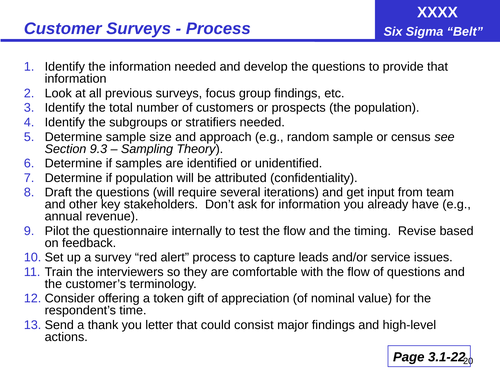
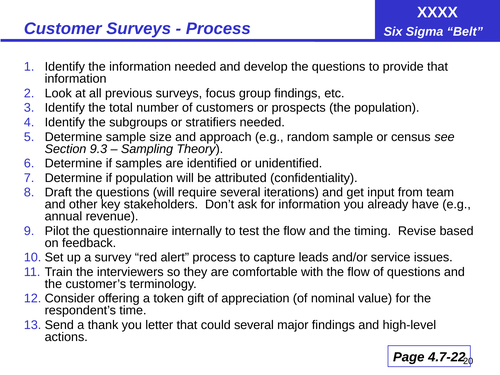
could consist: consist -> several
3.1-22: 3.1-22 -> 4.7-22
